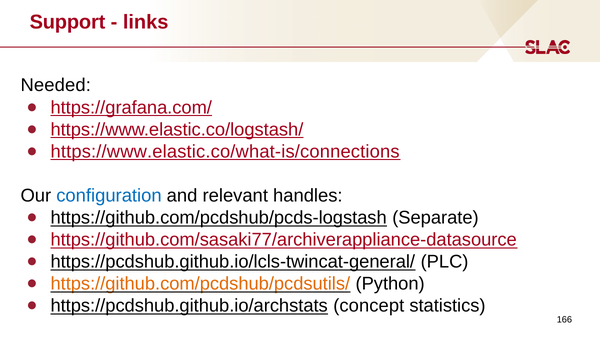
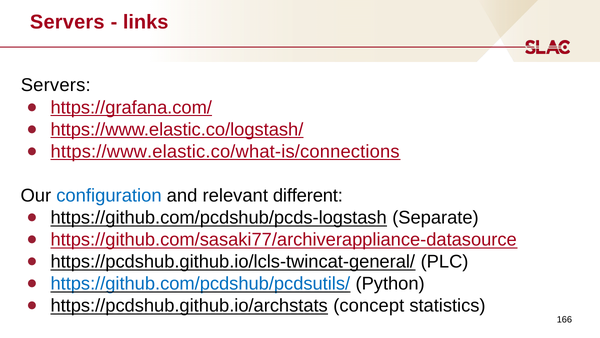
Support at (67, 22): Support -> Servers
Needed at (56, 85): Needed -> Servers
handles: handles -> different
https://github.com/pcdshub/pcdsutils/ colour: orange -> blue
